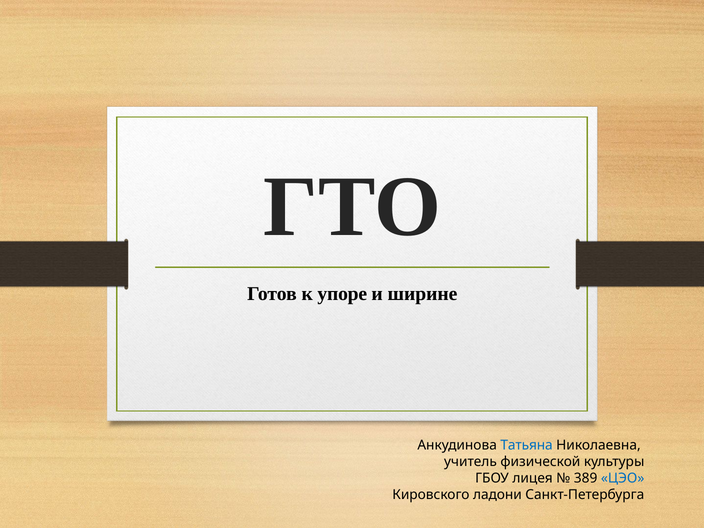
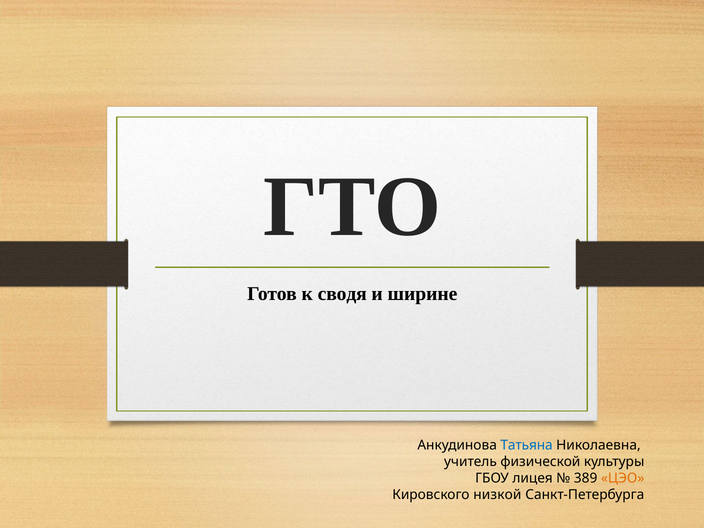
упоре: упоре -> сводя
ЦЭО colour: blue -> orange
ладони: ладони -> низкой
